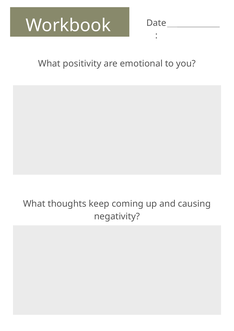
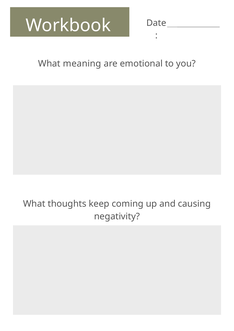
positivity: positivity -> meaning
